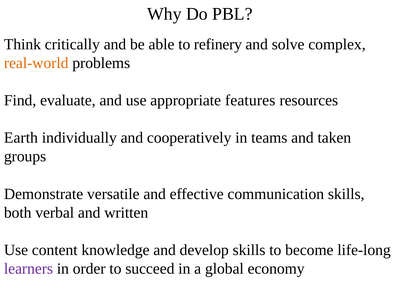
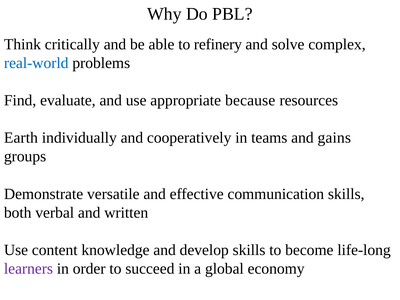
real-world colour: orange -> blue
features: features -> because
taken: taken -> gains
